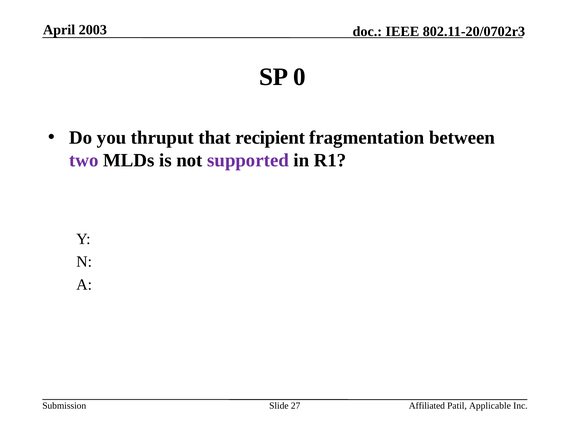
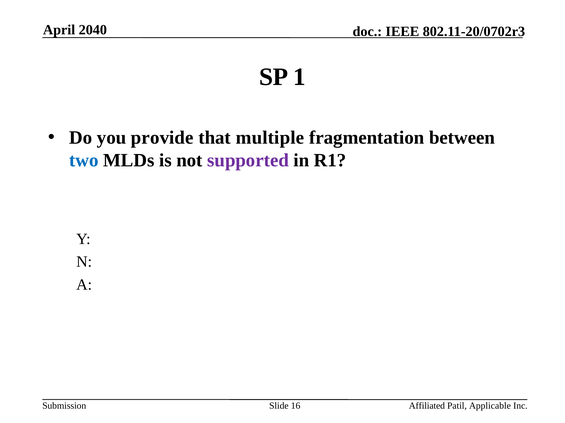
2003: 2003 -> 2040
0: 0 -> 1
thruput: thruput -> provide
recipient: recipient -> multiple
two colour: purple -> blue
27: 27 -> 16
